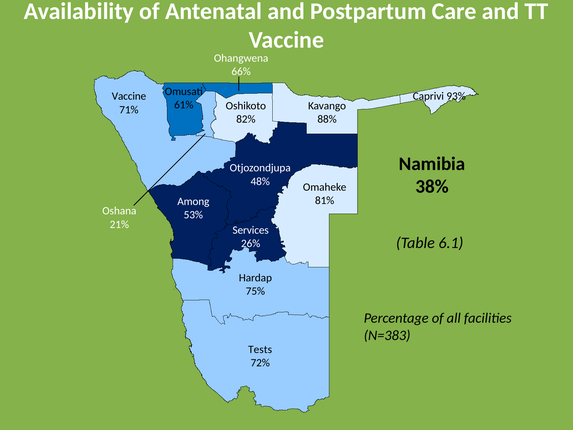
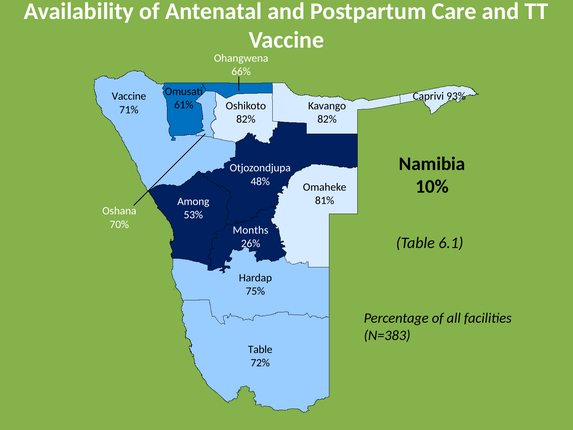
88% at (327, 119): 88% -> 82%
38%: 38% -> 10%
21%: 21% -> 70%
Services: Services -> Months
Tests at (260, 349): Tests -> Table
